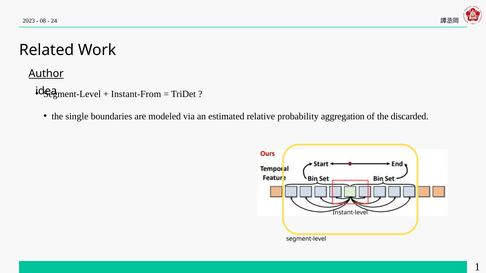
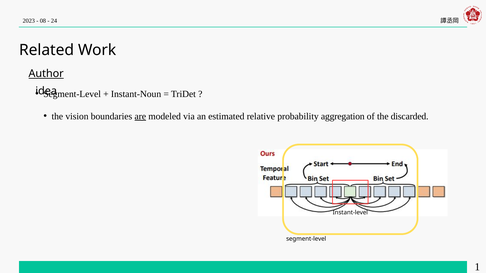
Instant-From: Instant-From -> Instant-Noun
single: single -> vision
are underline: none -> present
